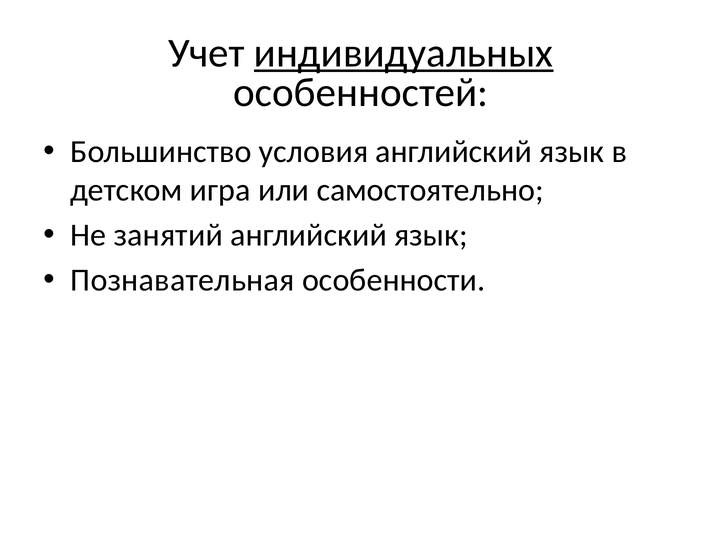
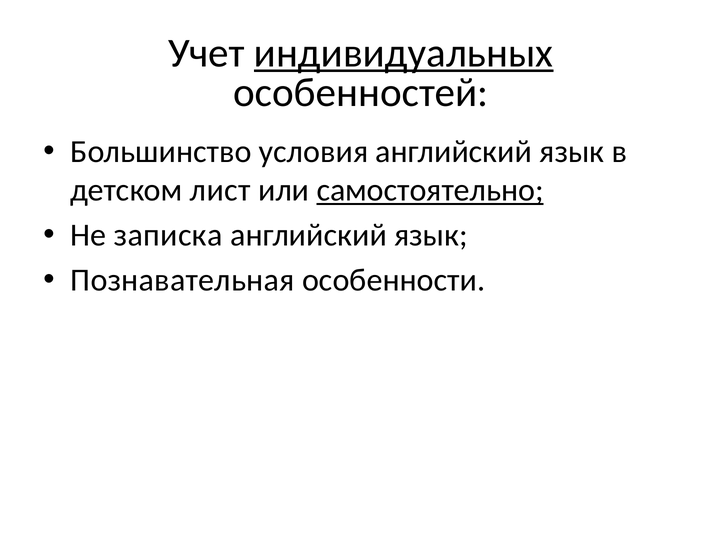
игра: игра -> лист
самостоятельно underline: none -> present
занятий: занятий -> записка
